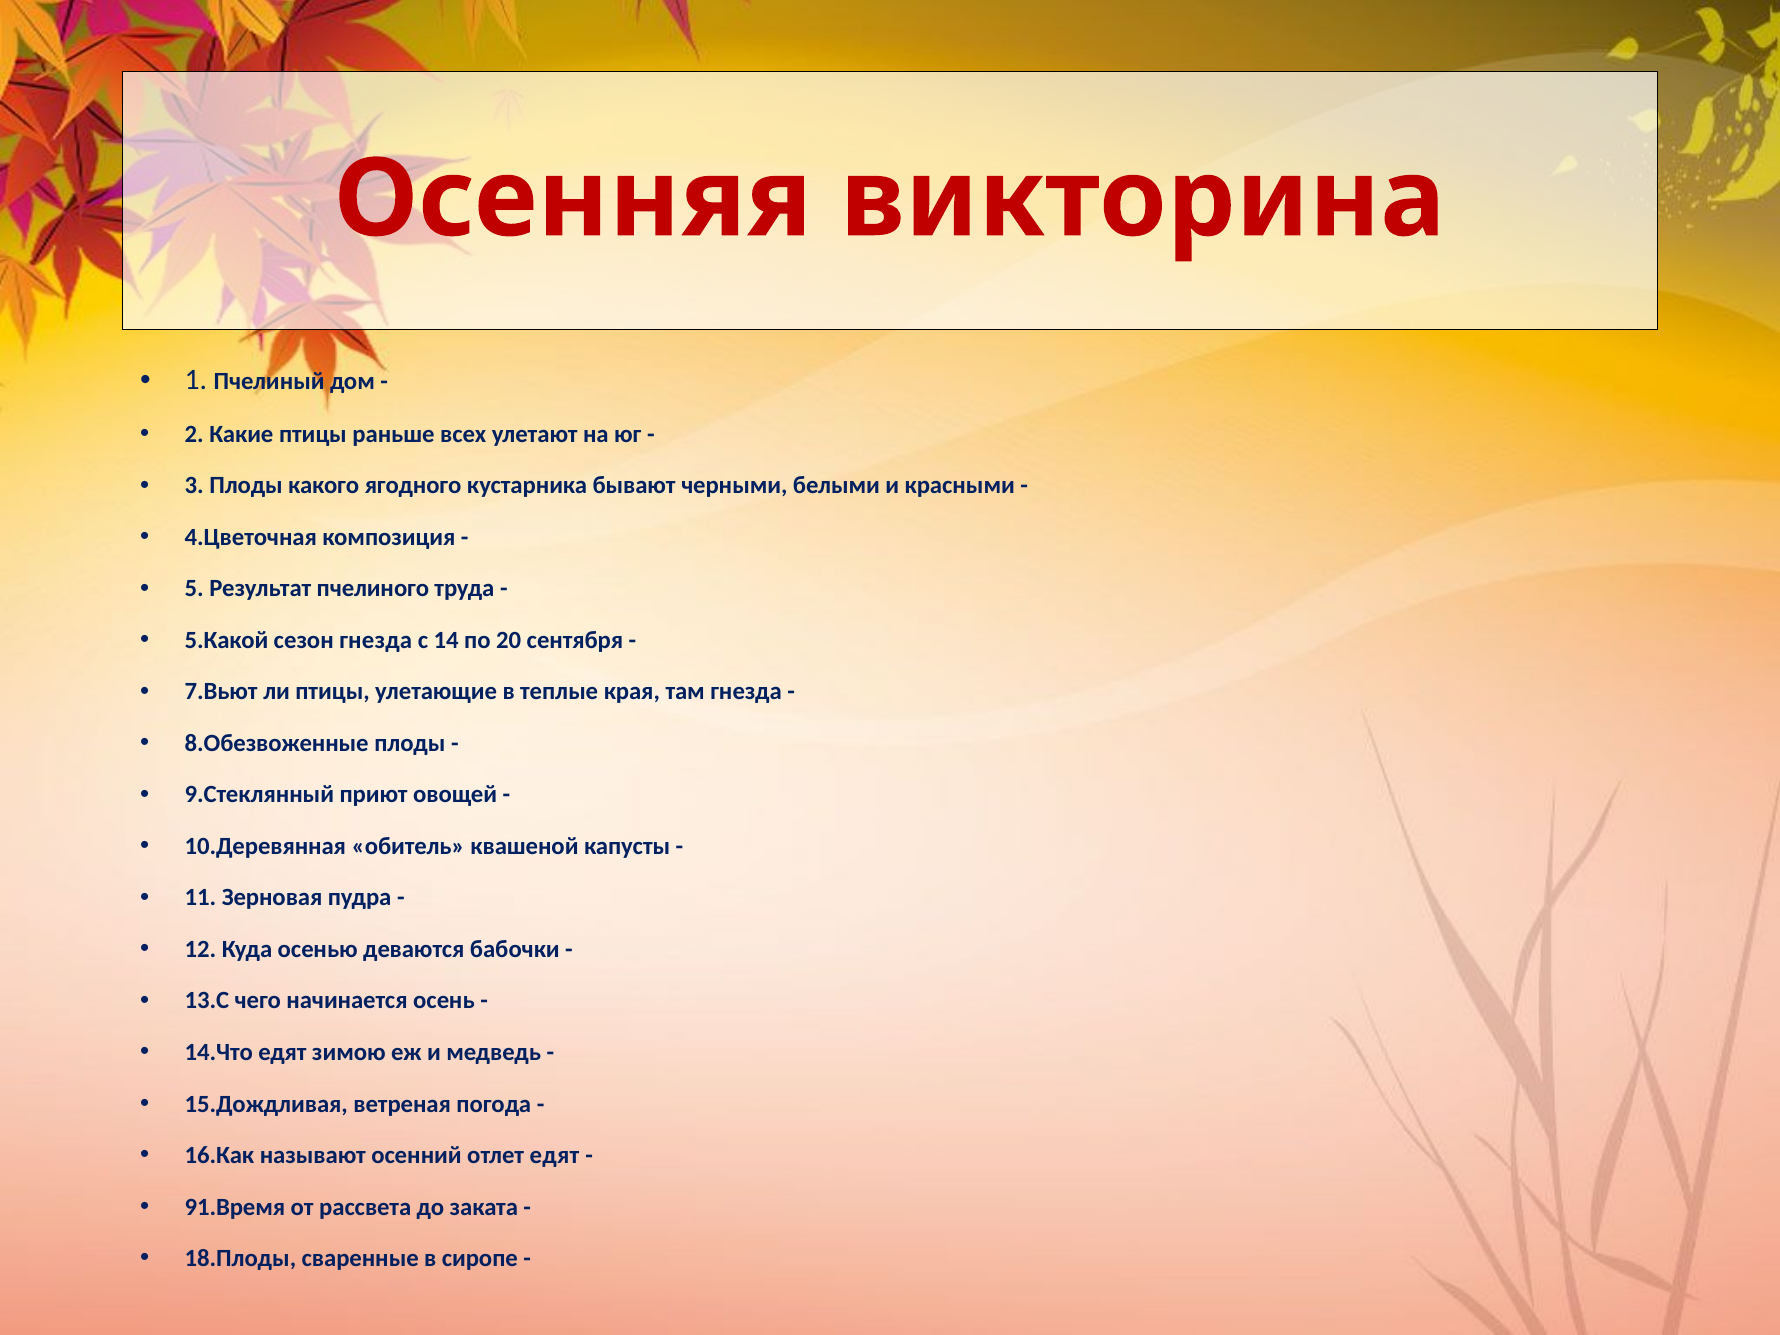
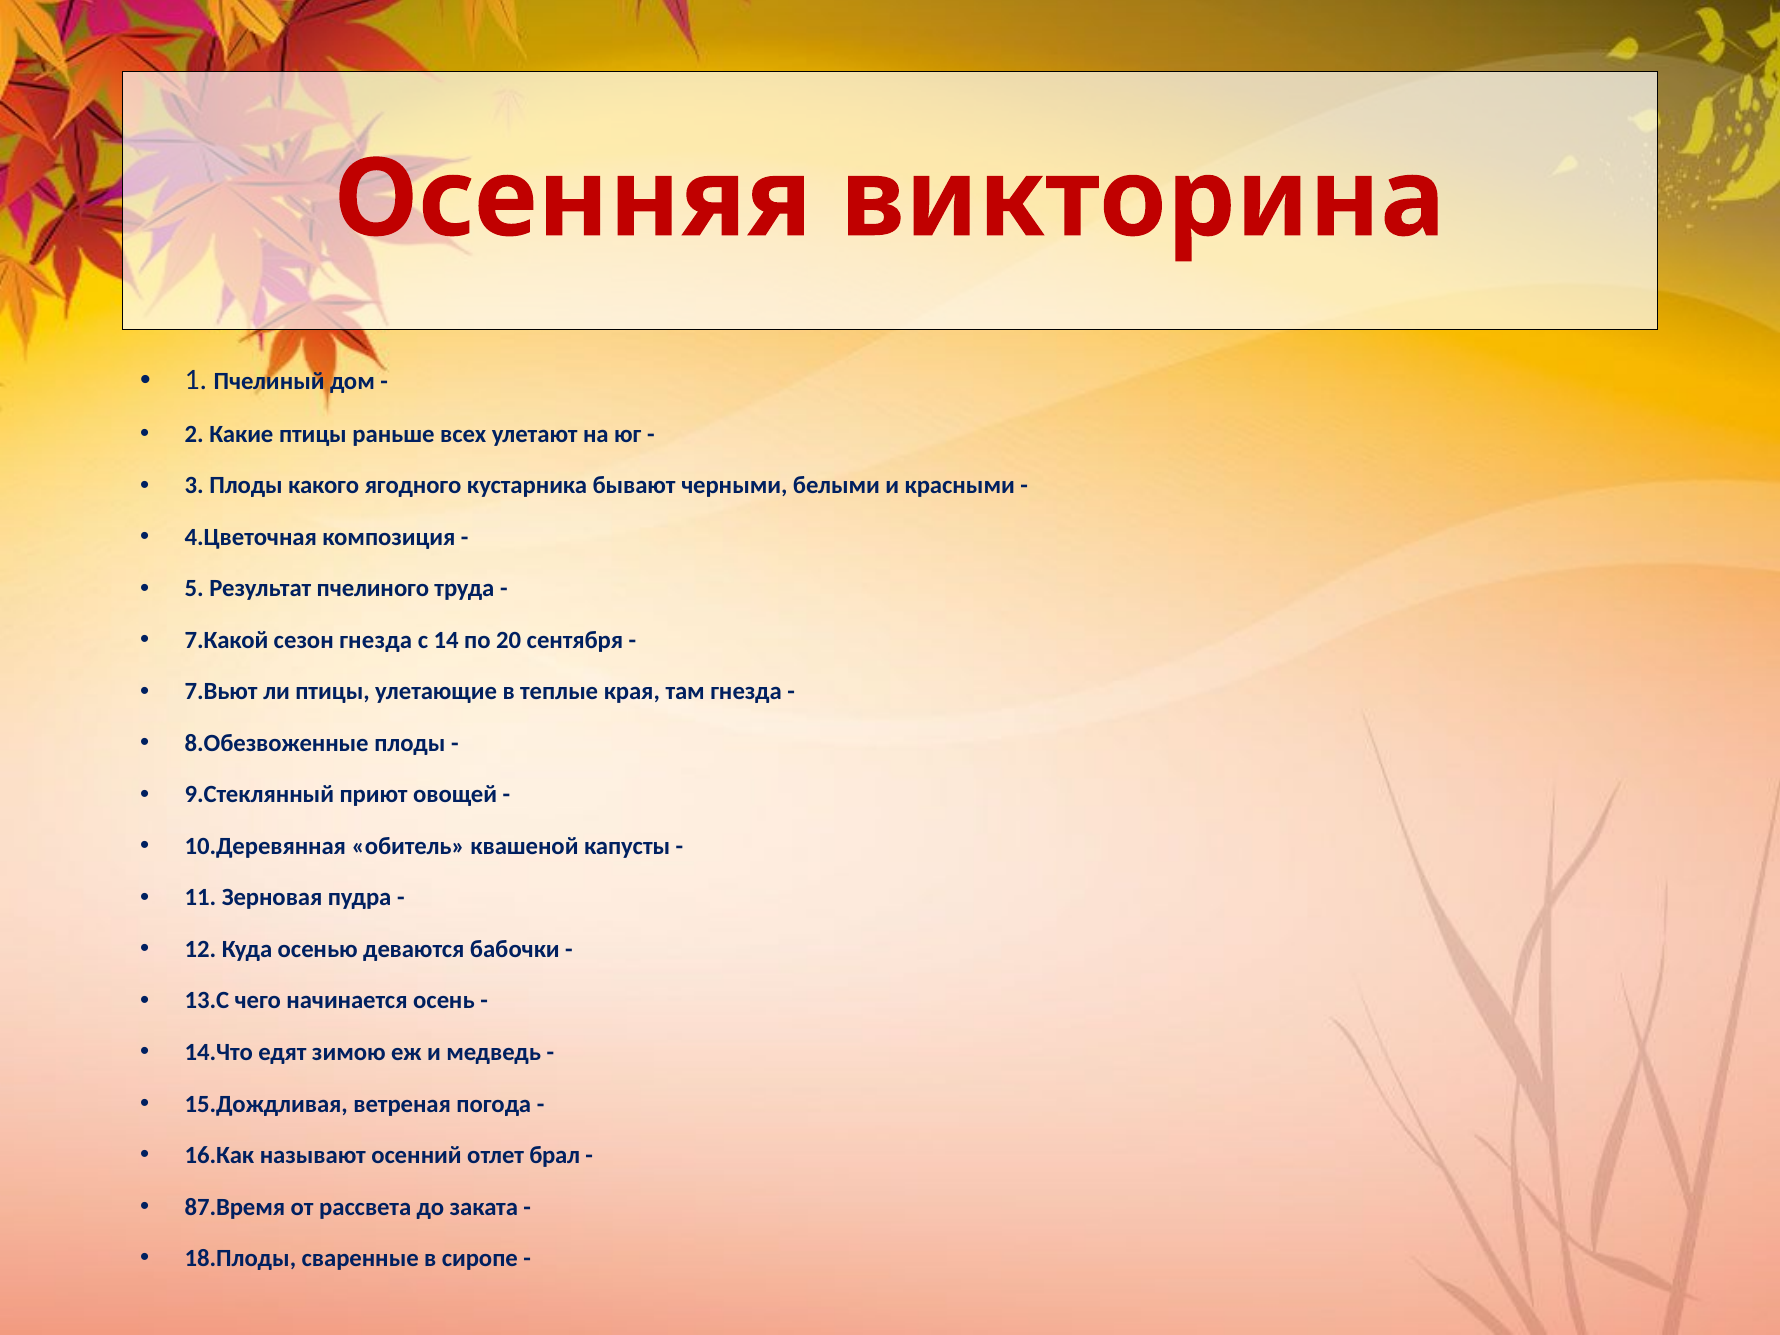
5.Какой: 5.Какой -> 7.Какой
отлет едят: едят -> брал
91.Время: 91.Время -> 87.Время
